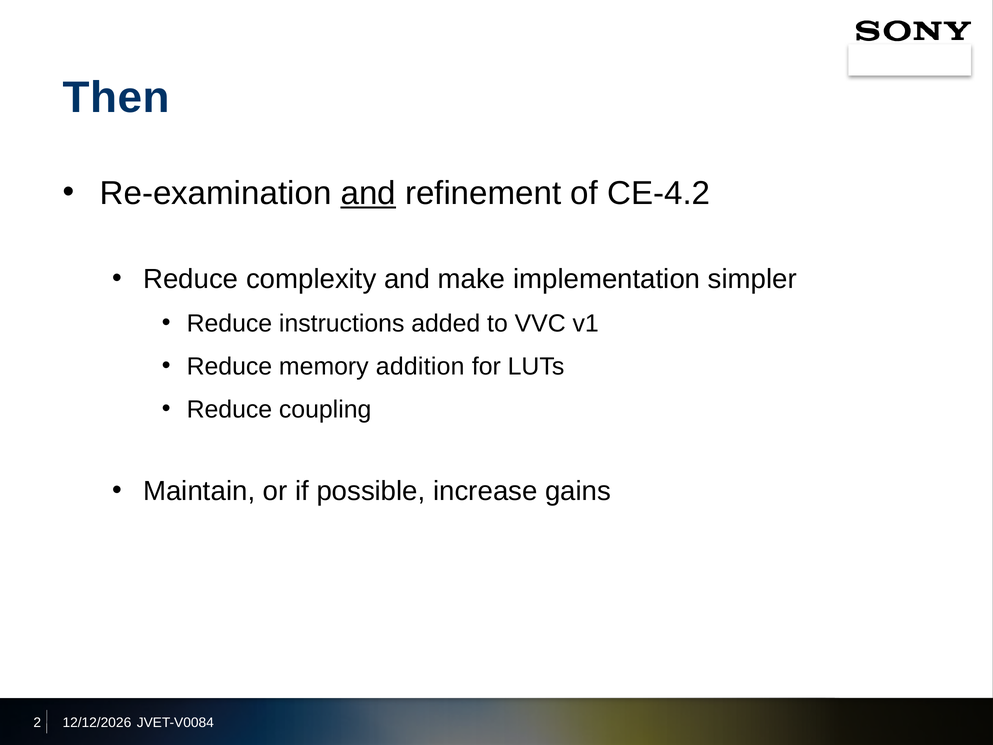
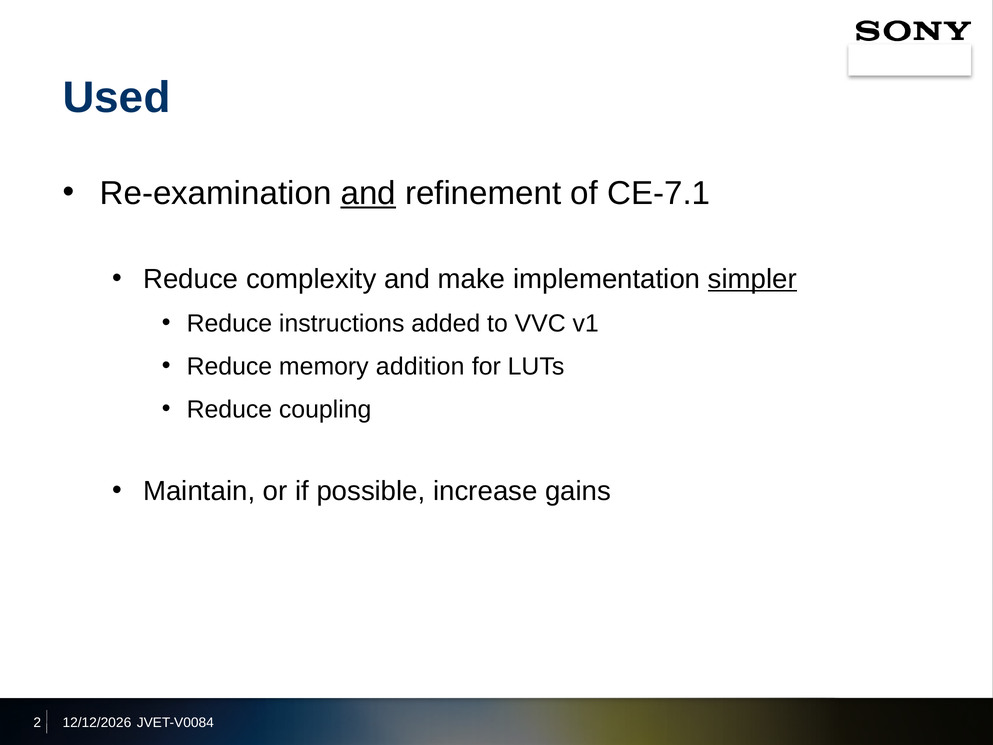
Then: Then -> Used
CE-4.2: CE-4.2 -> CE-7.1
simpler underline: none -> present
